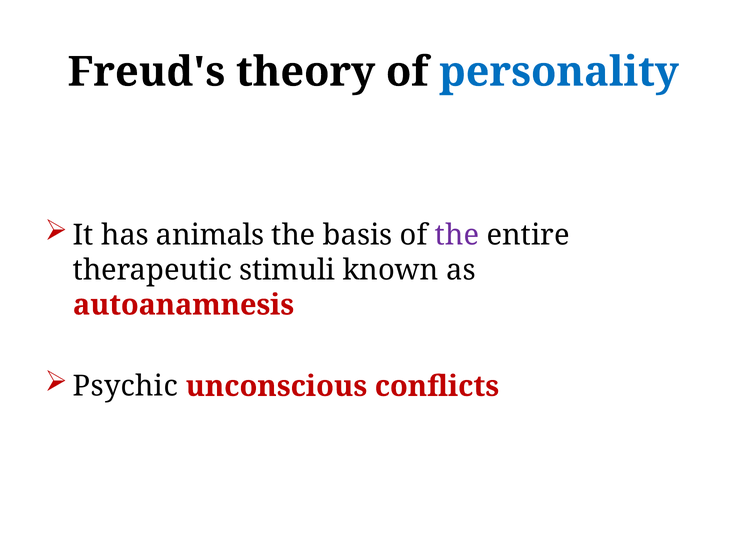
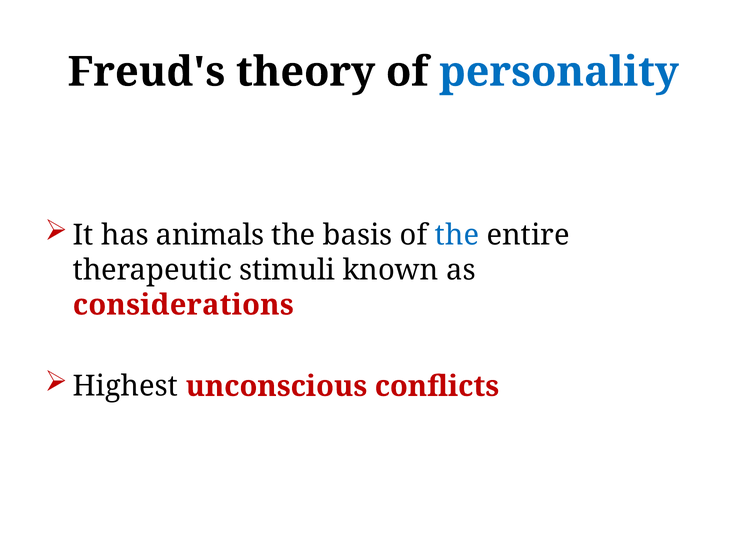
the at (457, 235) colour: purple -> blue
autoanamnesis: autoanamnesis -> considerations
Psychic: Psychic -> Highest
